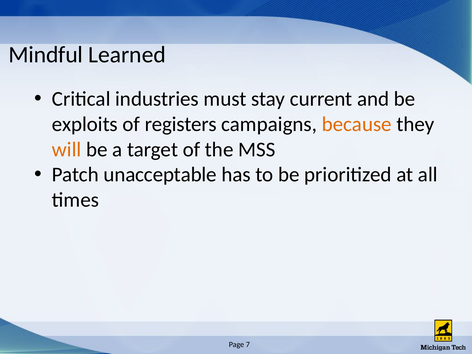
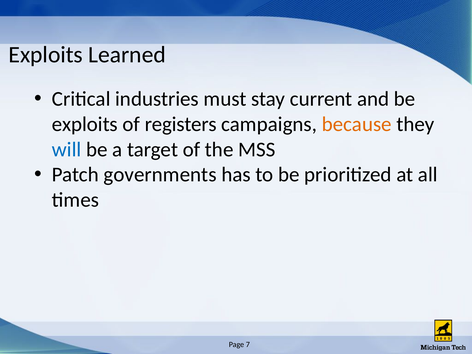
Mindful at (46, 55): Mindful -> Exploits
will colour: orange -> blue
unacceptable: unacceptable -> governments
